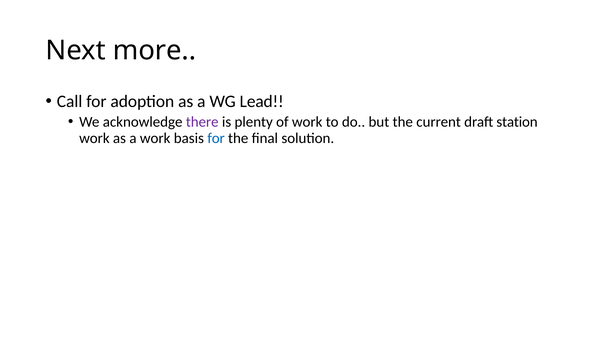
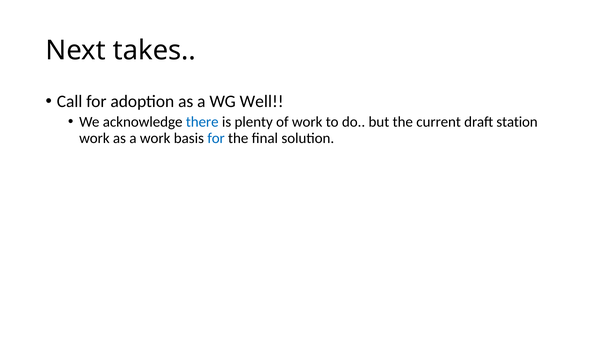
more: more -> takes
Lead: Lead -> Well
there colour: purple -> blue
